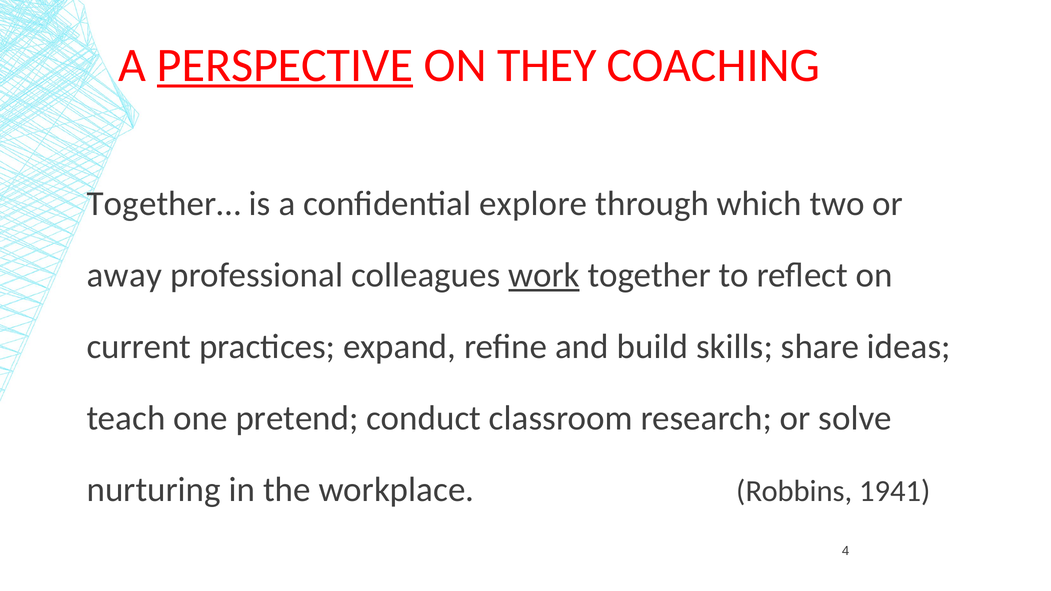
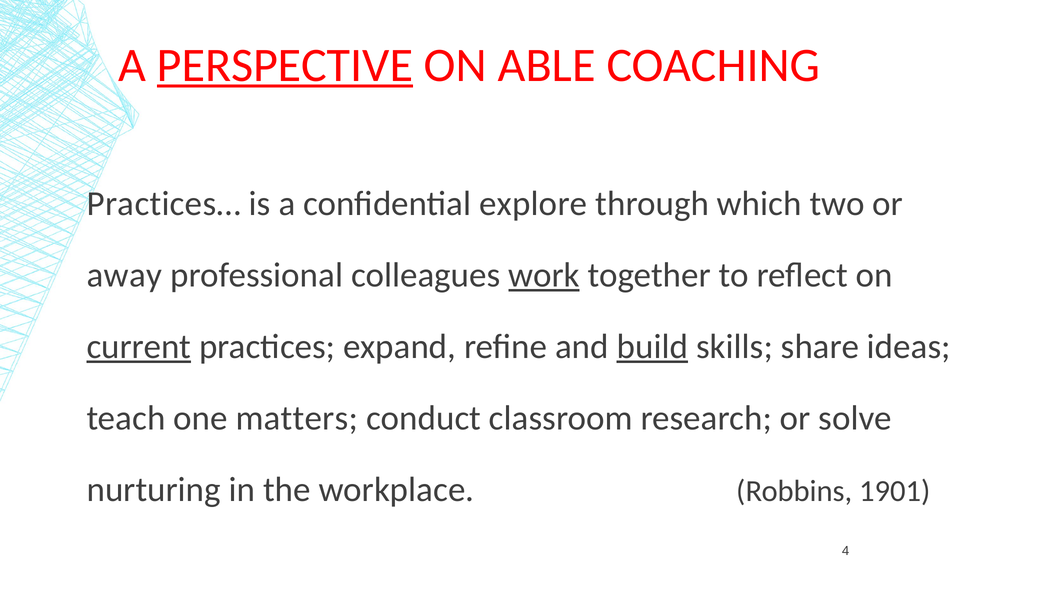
THEY: THEY -> ABLE
Together…: Together… -> Practices…
current underline: none -> present
build underline: none -> present
pretend: pretend -> matters
1941: 1941 -> 1901
